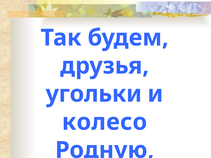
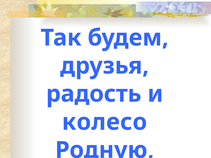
угольки: угольки -> радость
